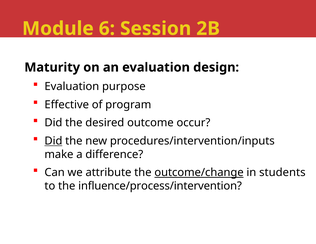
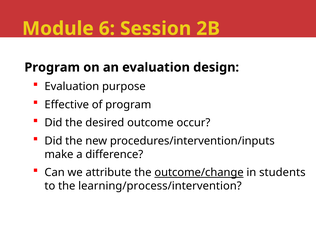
Maturity at (52, 67): Maturity -> Program
Did at (53, 141) underline: present -> none
influence/process/intervention: influence/process/intervention -> learning/process/intervention
